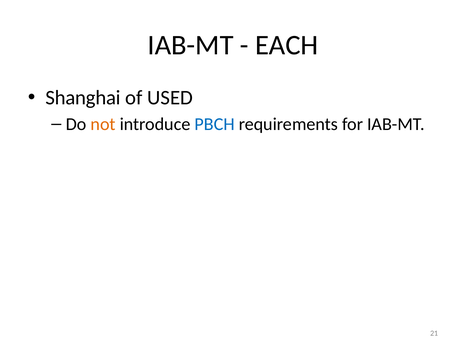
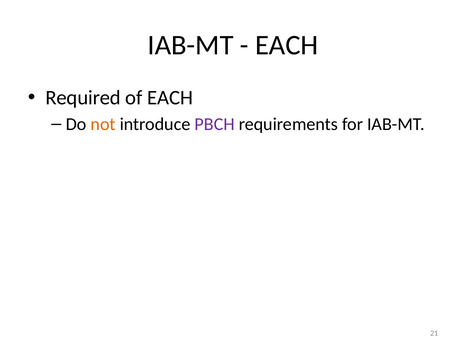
Shanghai: Shanghai -> Required
of USED: USED -> EACH
PBCH colour: blue -> purple
